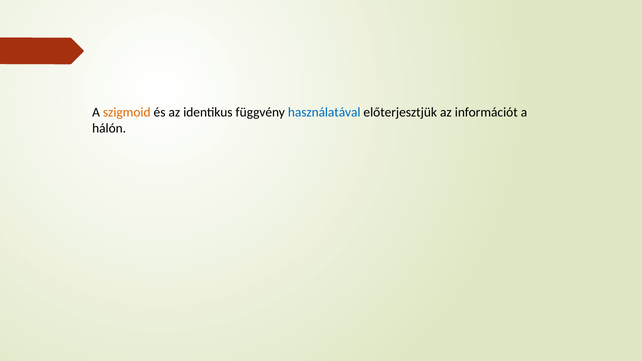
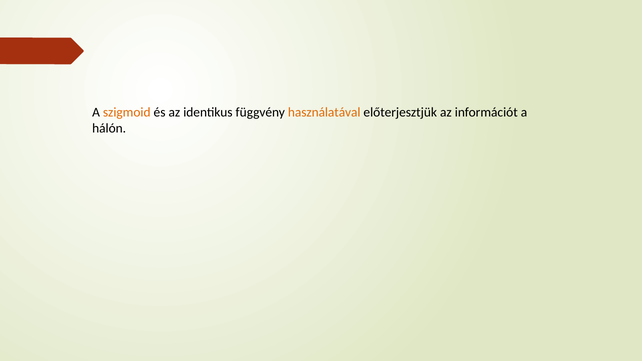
használatával colour: blue -> orange
